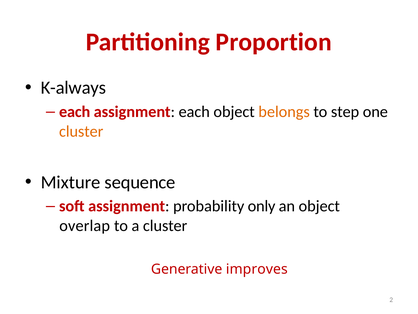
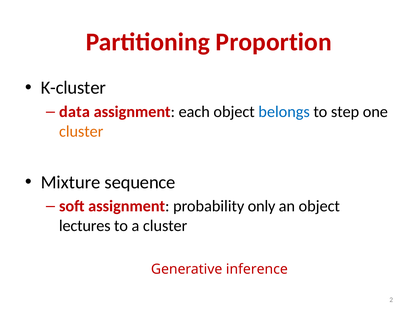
K-always: K-always -> K-cluster
each at (75, 112): each -> data
belongs colour: orange -> blue
overlap: overlap -> lectures
improves: improves -> inference
